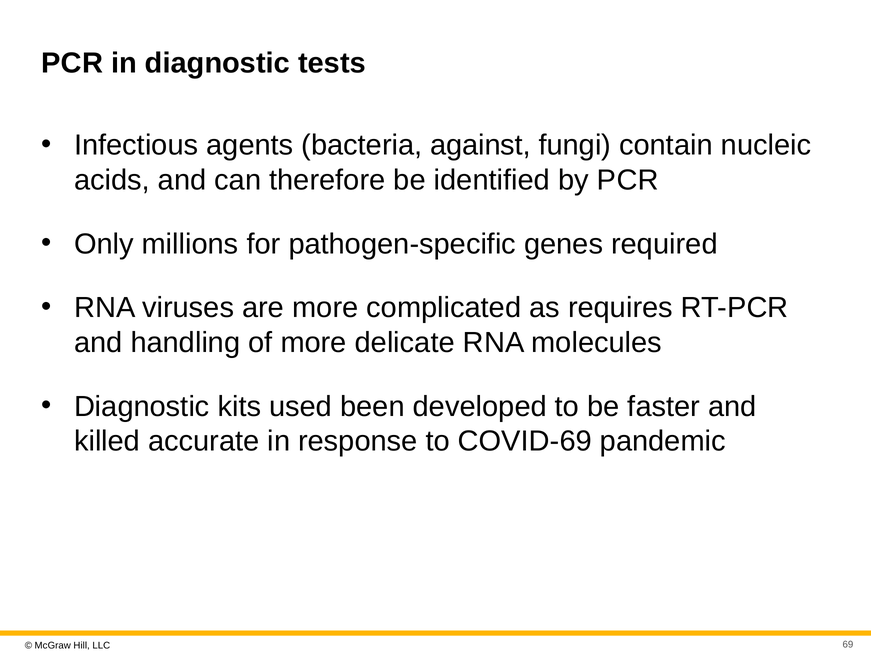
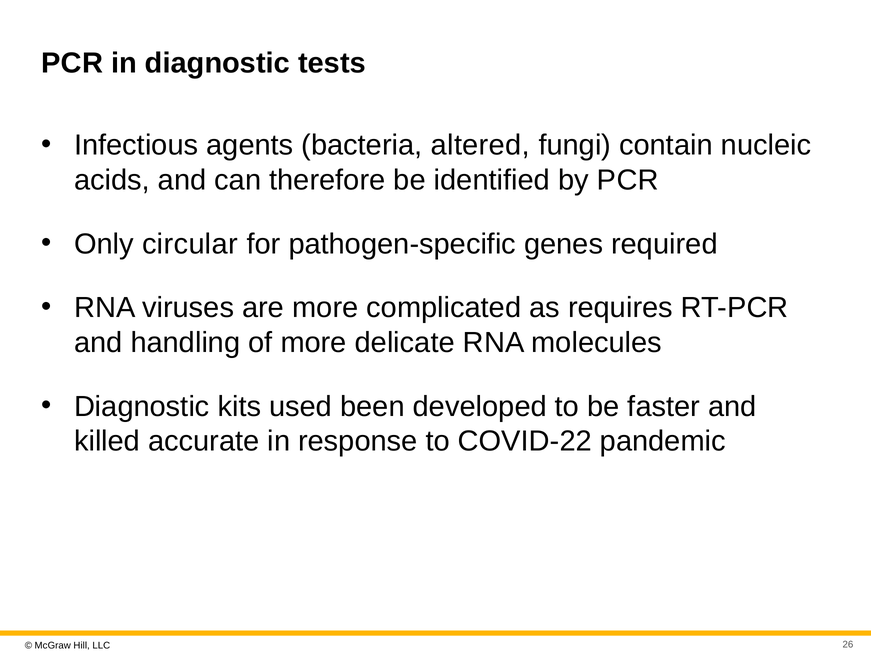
against: against -> altered
millions: millions -> circular
COVID-69: COVID-69 -> COVID-22
69: 69 -> 26
